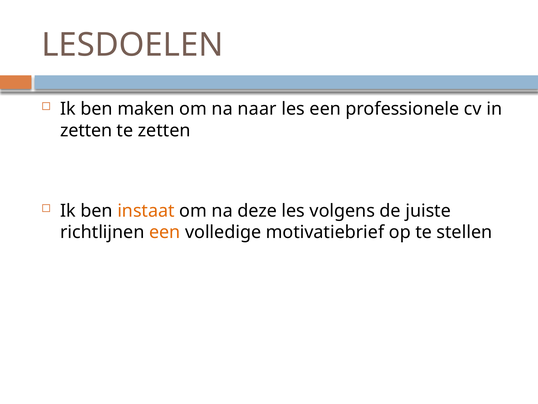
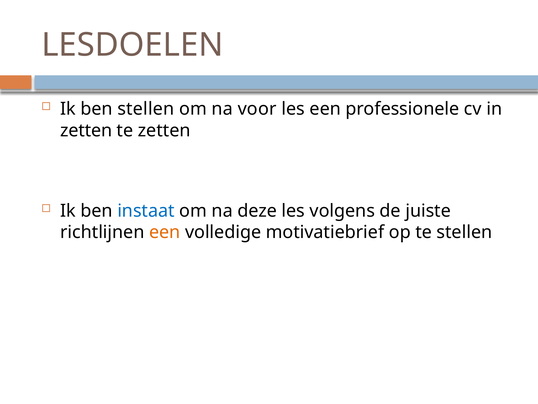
ben maken: maken -> stellen
naar: naar -> voor
instaat colour: orange -> blue
